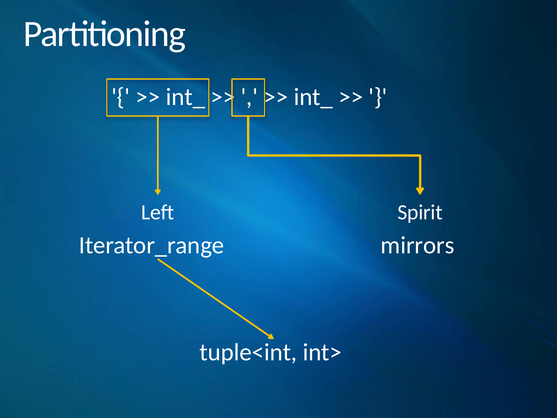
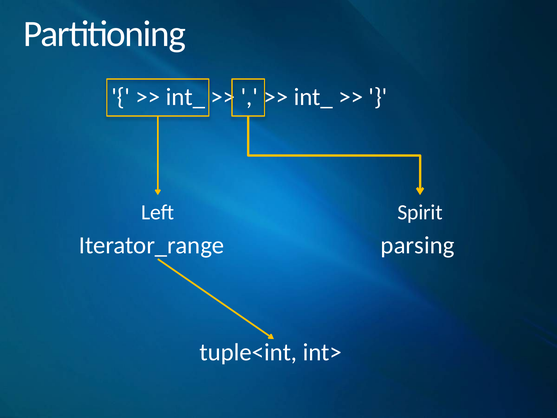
mirrors: mirrors -> parsing
